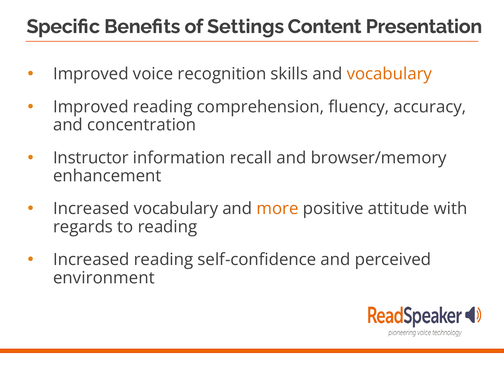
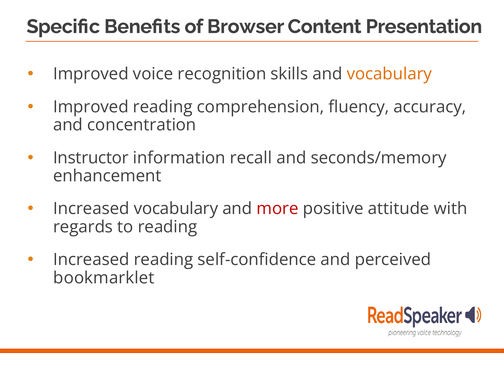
Settings: Settings -> Browser
browser/memory: browser/memory -> seconds/memory
more colour: orange -> red
environment: environment -> bookmarklet
